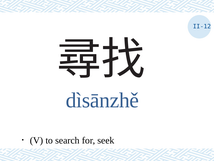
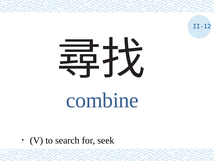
dìsānzhě: dìsānzhě -> combine
